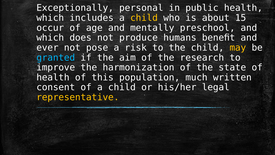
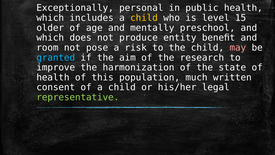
about: about -> level
occur: occur -> older
humans: humans -> entity
ever: ever -> room
may colour: yellow -> pink
representative colour: yellow -> light green
